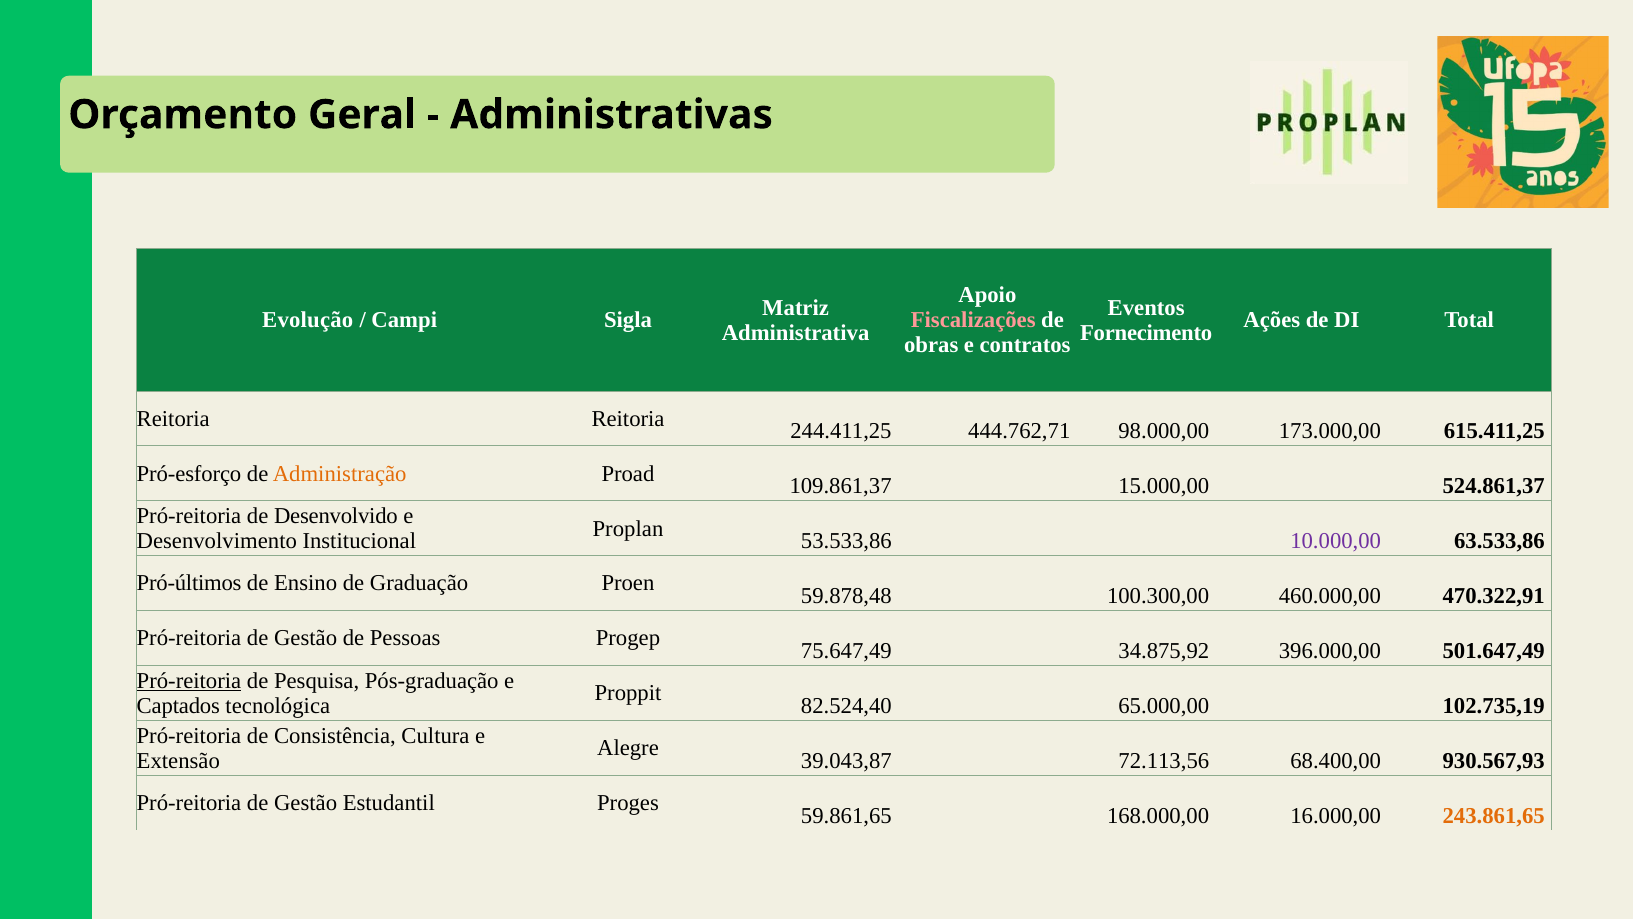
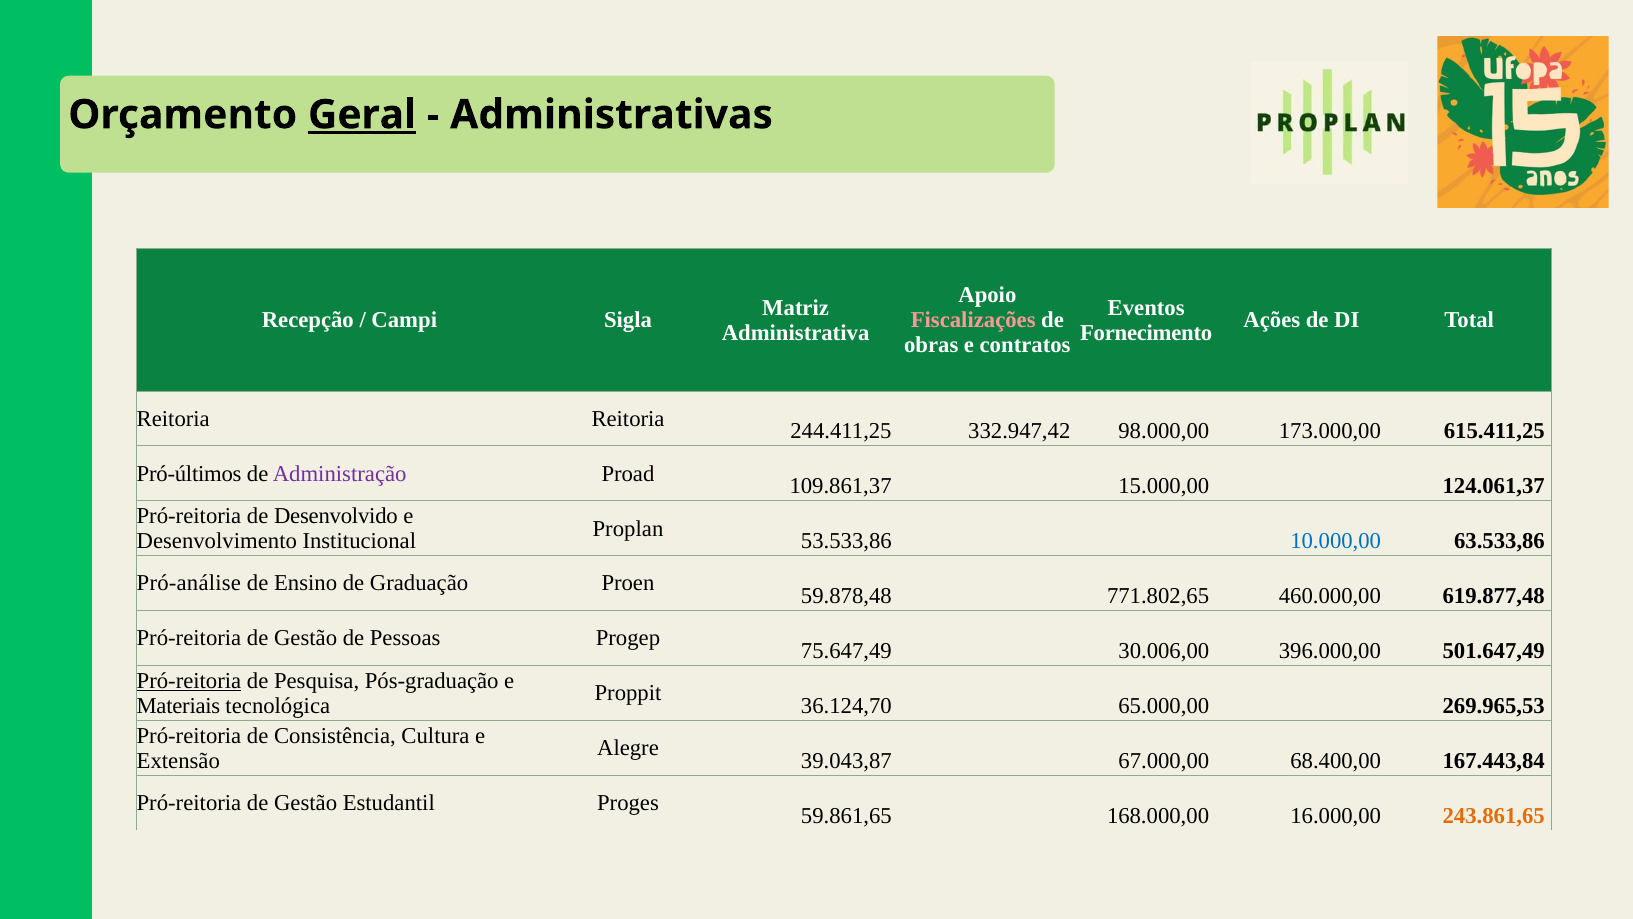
Geral underline: none -> present
Evolução: Evolução -> Recepção
444.762,71: 444.762,71 -> 332.947,42
Pró-esforço: Pró-esforço -> Pró-últimos
Administração colour: orange -> purple
524.861,37: 524.861,37 -> 124.061,37
10.000,00 colour: purple -> blue
Pró-últimos: Pró-últimos -> Pró-análise
100.300,00: 100.300,00 -> 771.802,65
470.322,91: 470.322,91 -> 619.877,48
34.875,92: 34.875,92 -> 30.006,00
Captados: Captados -> Materiais
82.524,40: 82.524,40 -> 36.124,70
102.735,19: 102.735,19 -> 269.965,53
72.113,56: 72.113,56 -> 67.000,00
930.567,93: 930.567,93 -> 167.443,84
